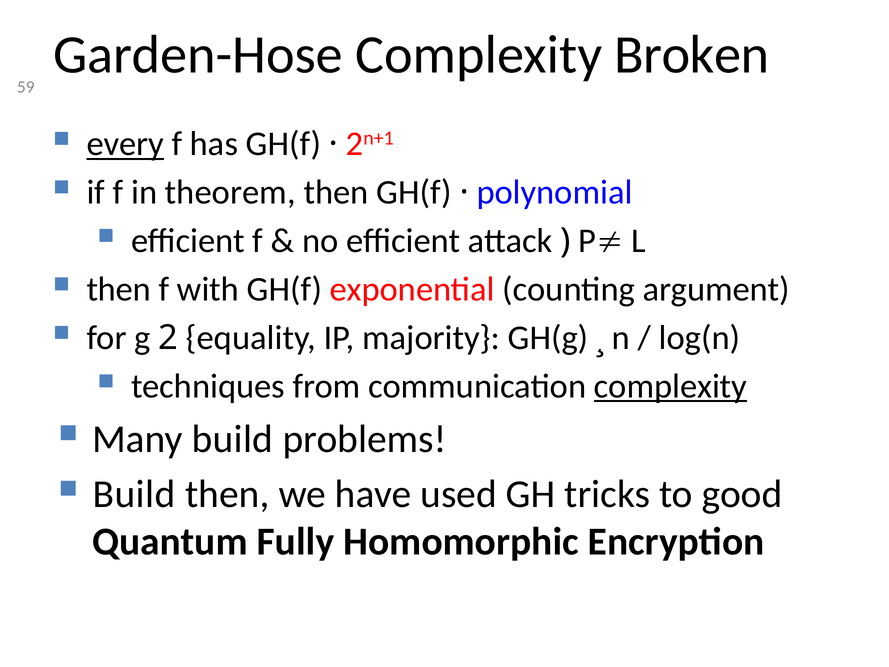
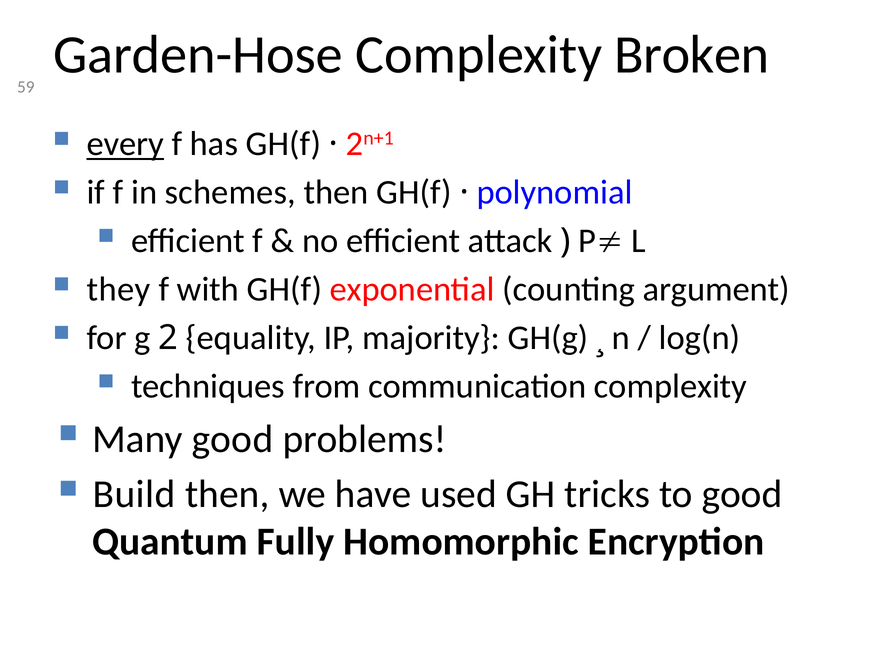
theorem: theorem -> schemes
then at (119, 289): then -> they
complexity at (670, 386) underline: present -> none
Many build: build -> good
